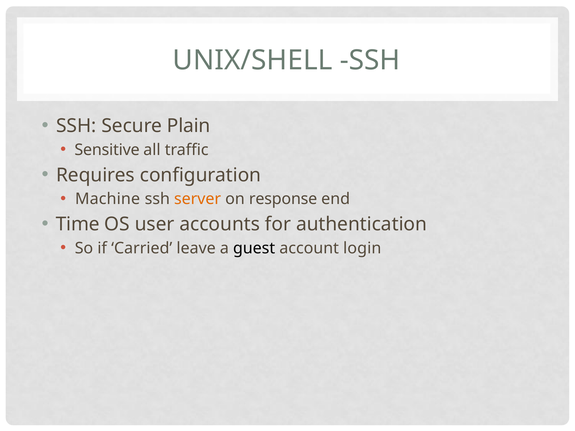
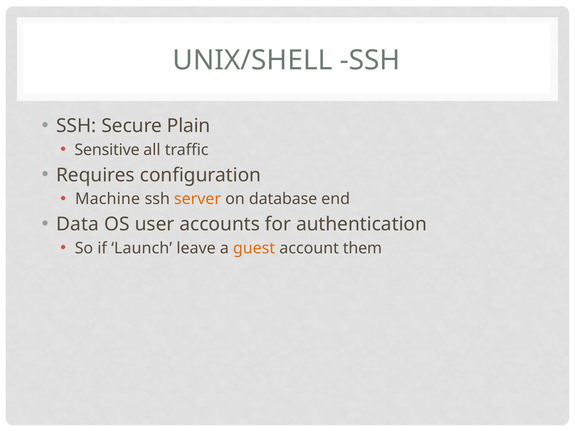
response: response -> database
Time: Time -> Data
Carried: Carried -> Launch
guest colour: black -> orange
login: login -> them
